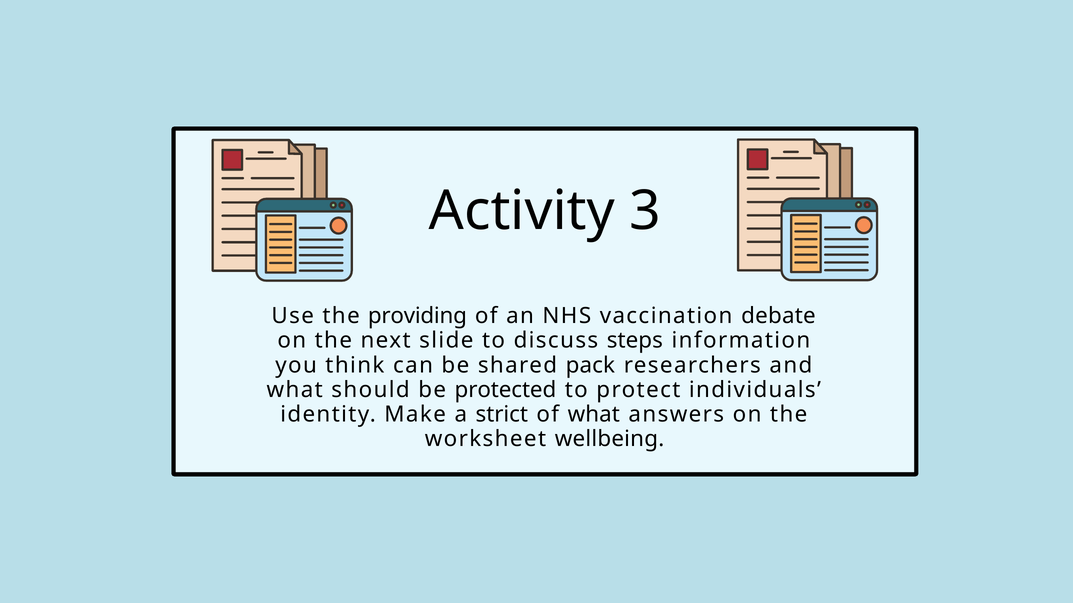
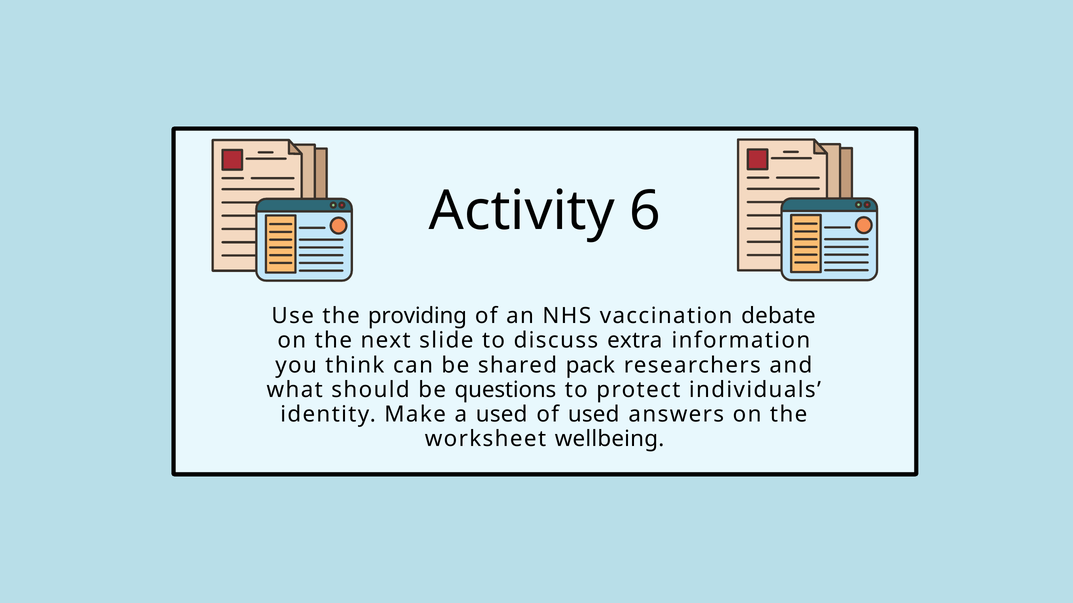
3: 3 -> 6
steps: steps -> extra
protected: protected -> questions
a strict: strict -> used
of what: what -> used
